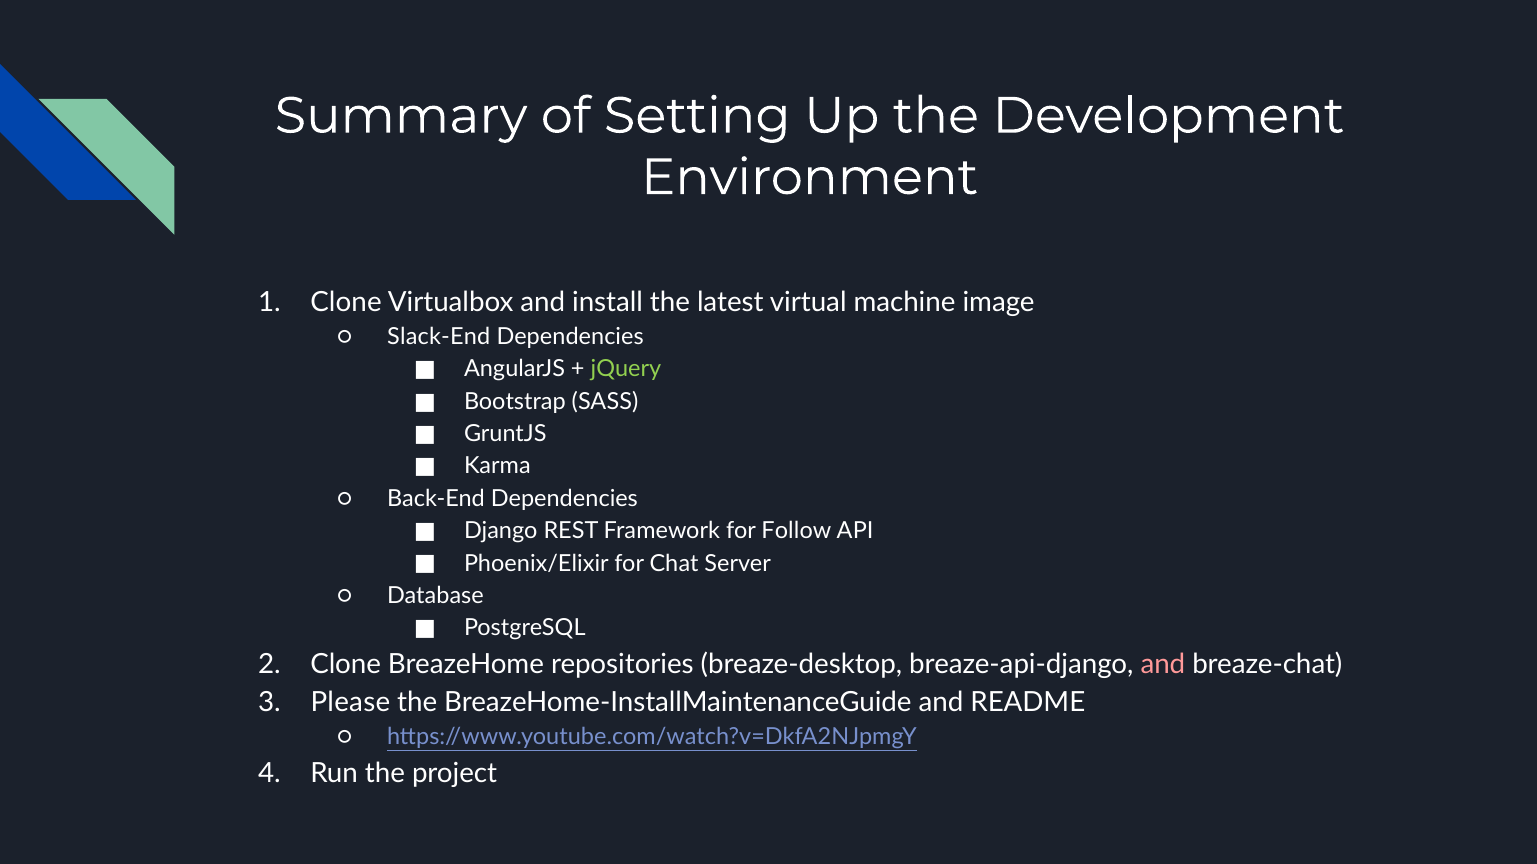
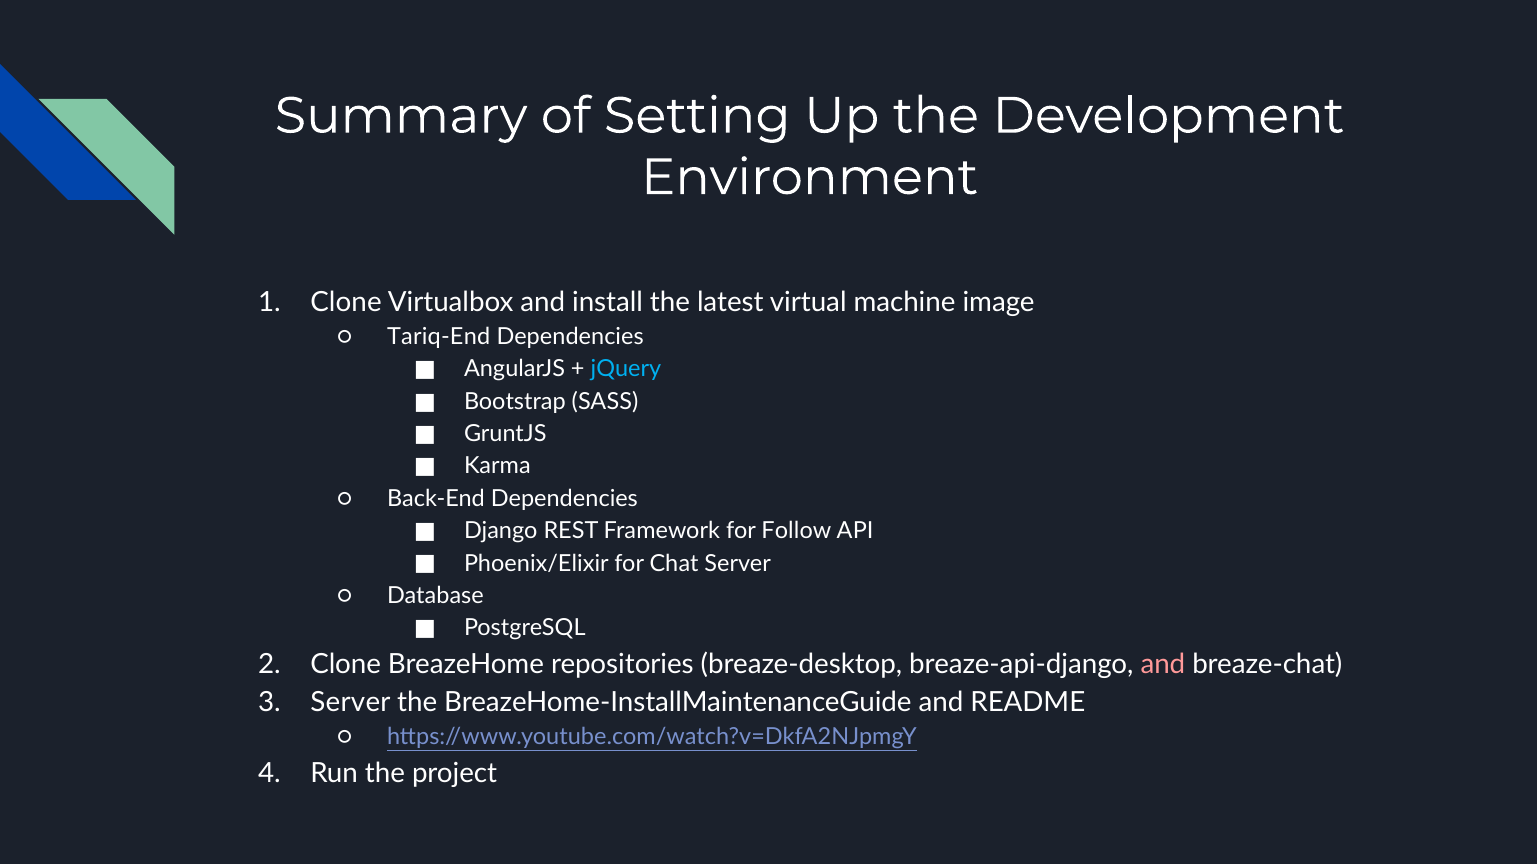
Slack-End: Slack-End -> Tariq-End
jQuery colour: light green -> light blue
Please at (350, 703): Please -> Server
